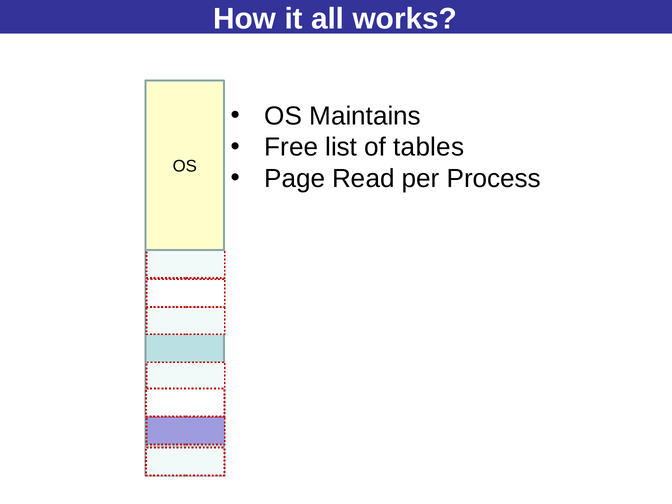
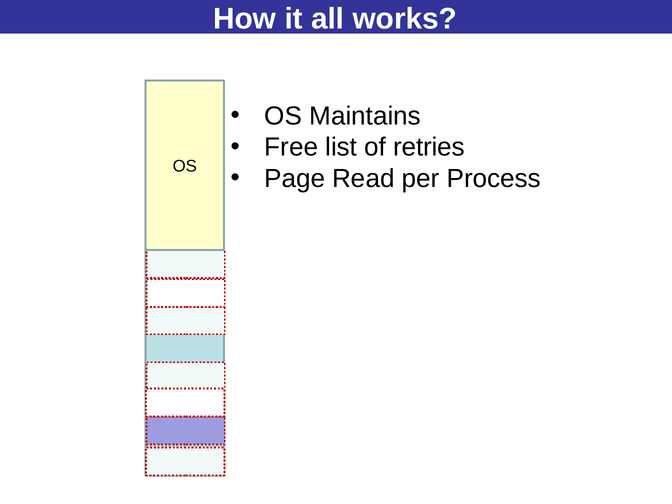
tables: tables -> retries
